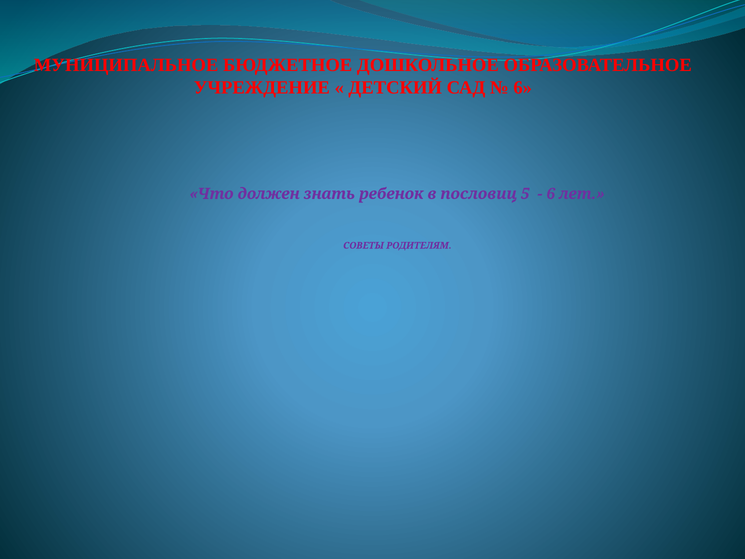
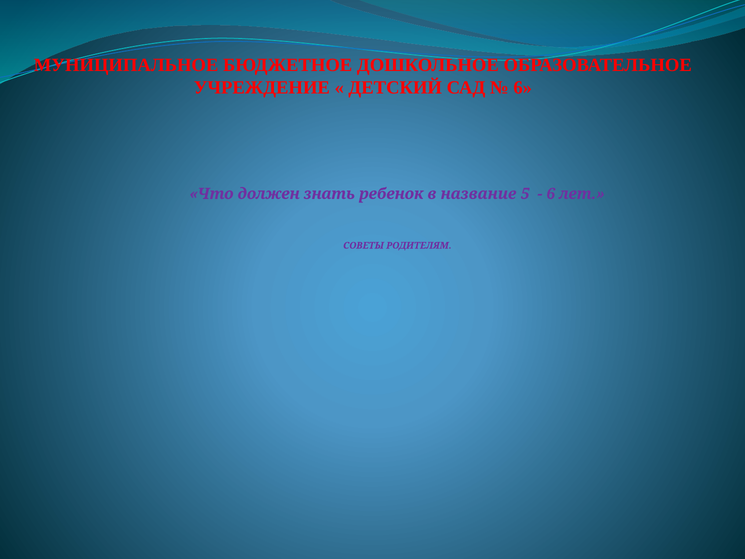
пословиц: пословиц -> название
